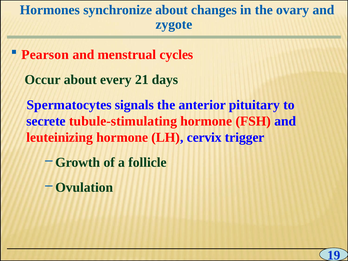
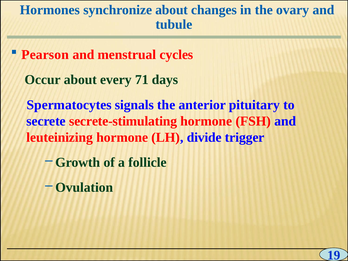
zygote: zygote -> tubule
21: 21 -> 71
tubule-stimulating: tubule-stimulating -> secrete-stimulating
cervix: cervix -> divide
